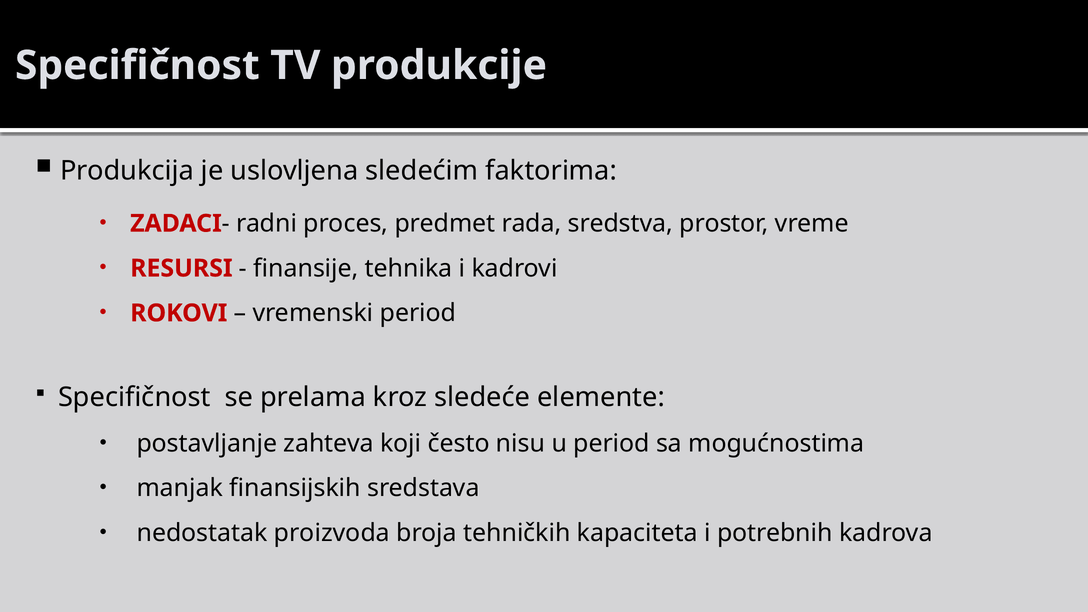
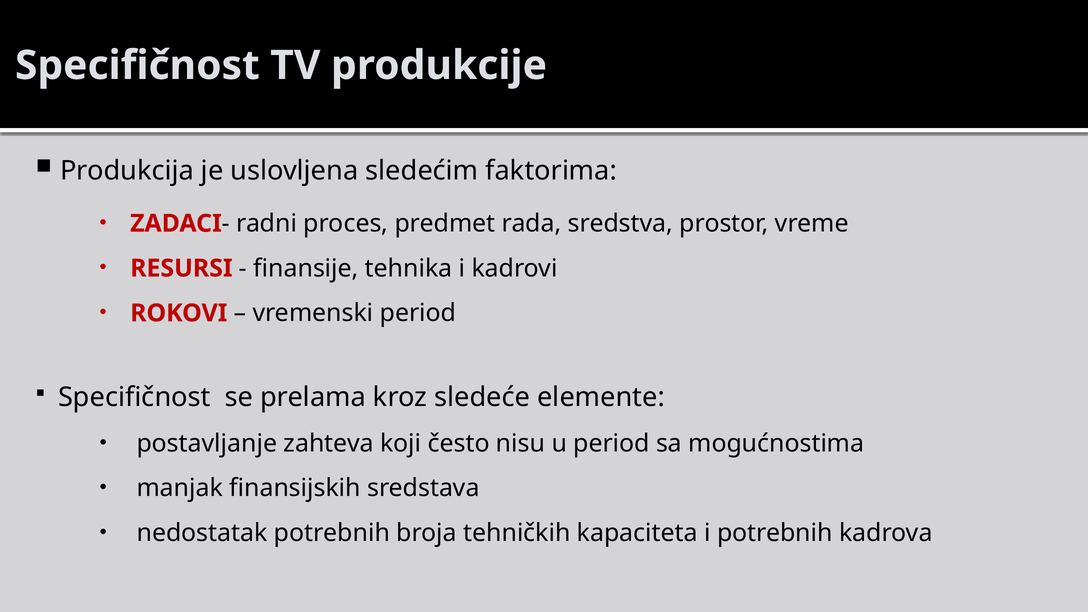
nedostatak proizvoda: proizvoda -> potrebnih
